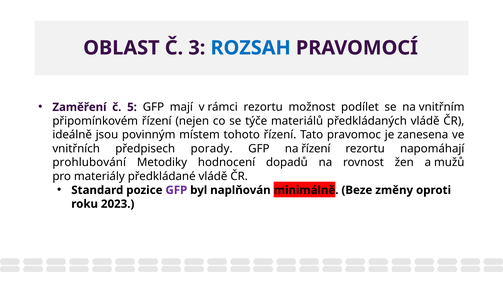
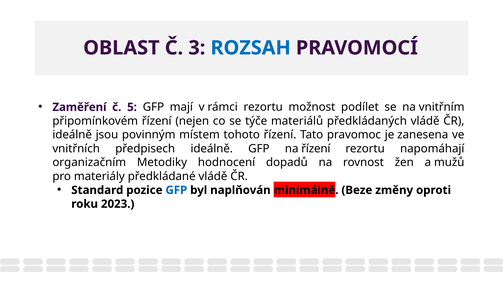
předpisech porady: porady -> ideálně
prohlubování: prohlubování -> organizačním
GFP at (176, 190) colour: purple -> blue
